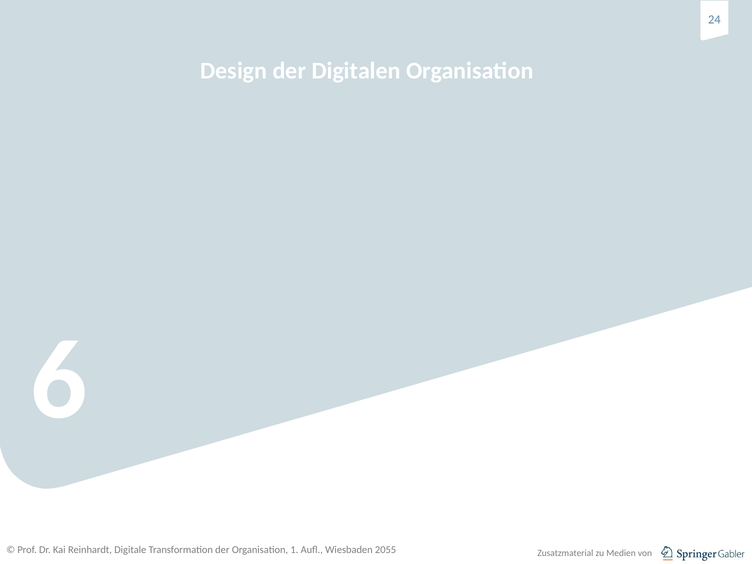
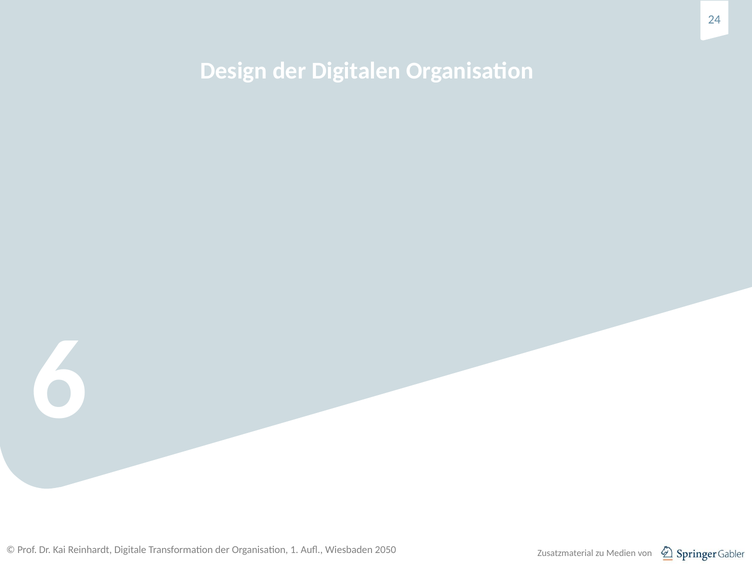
2055: 2055 -> 2050
